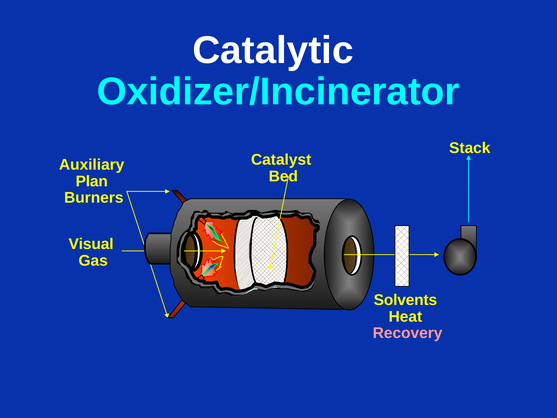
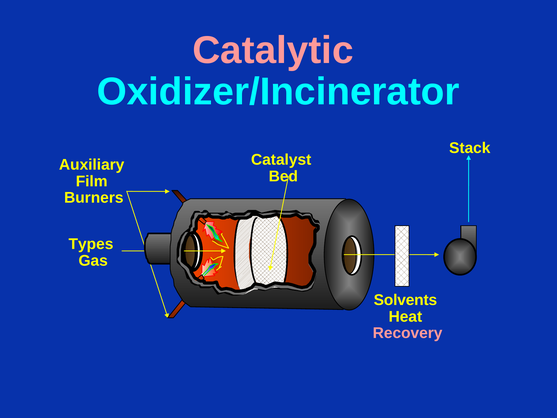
Catalytic colour: white -> pink
Plan: Plan -> Film
Visual: Visual -> Types
